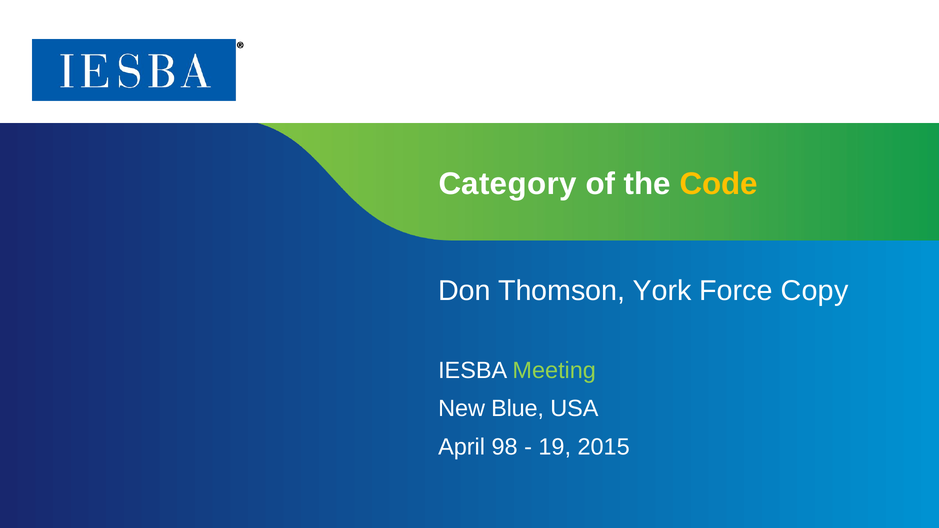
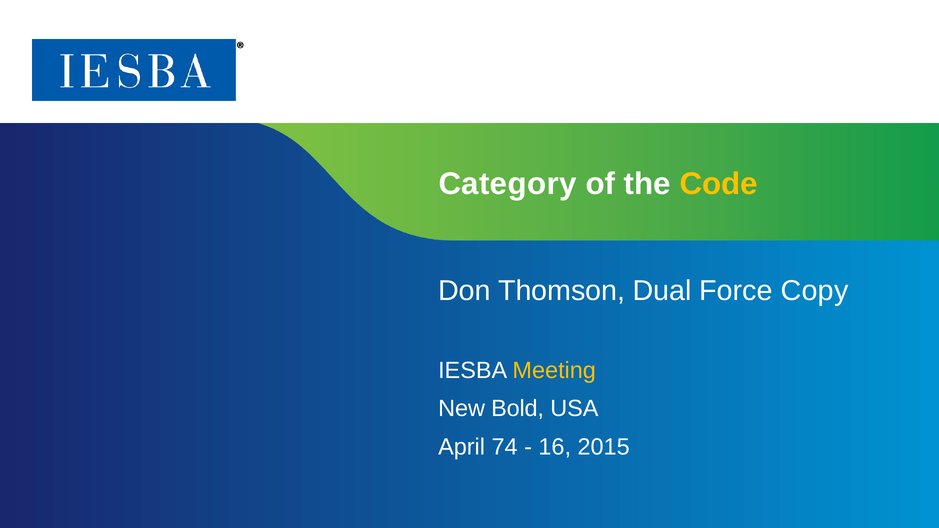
York: York -> Dual
Meeting colour: light green -> yellow
Blue: Blue -> Bold
98: 98 -> 74
19: 19 -> 16
